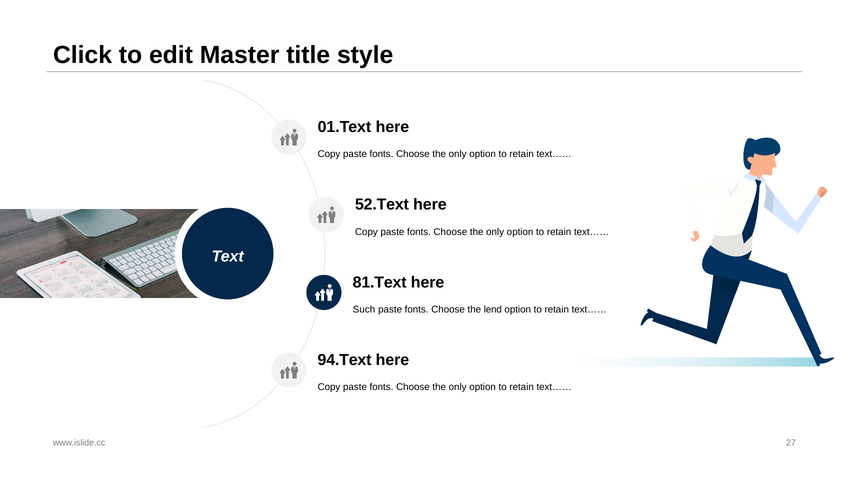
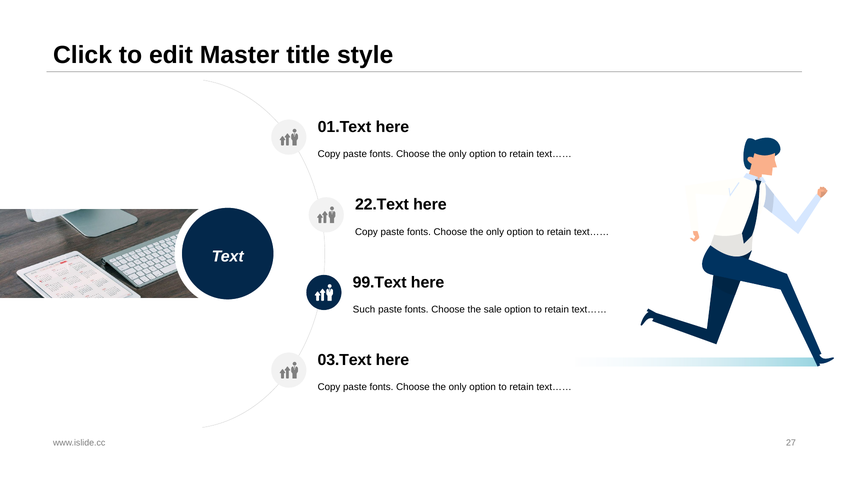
52.Text: 52.Text -> 22.Text
81.Text: 81.Text -> 99.Text
lend: lend -> sale
94.Text: 94.Text -> 03.Text
